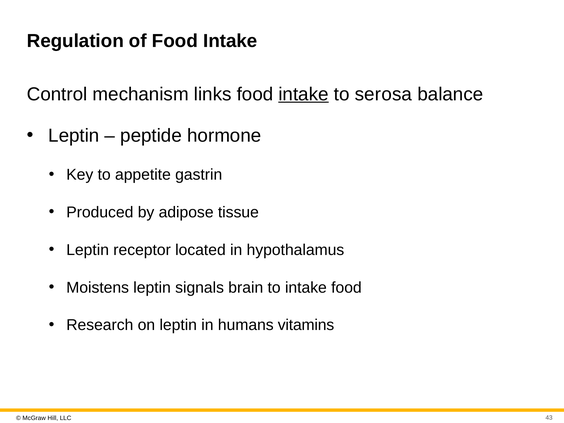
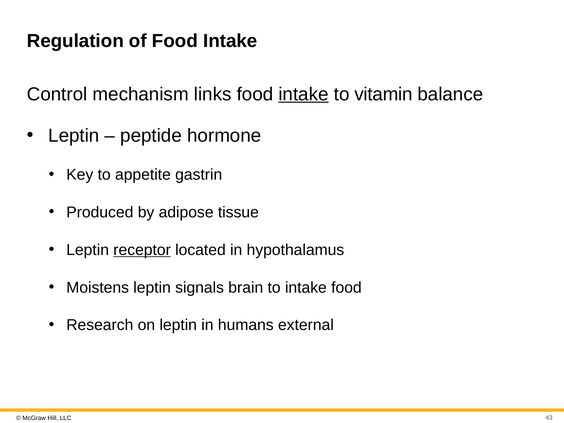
serosa: serosa -> vitamin
receptor underline: none -> present
vitamins: vitamins -> external
